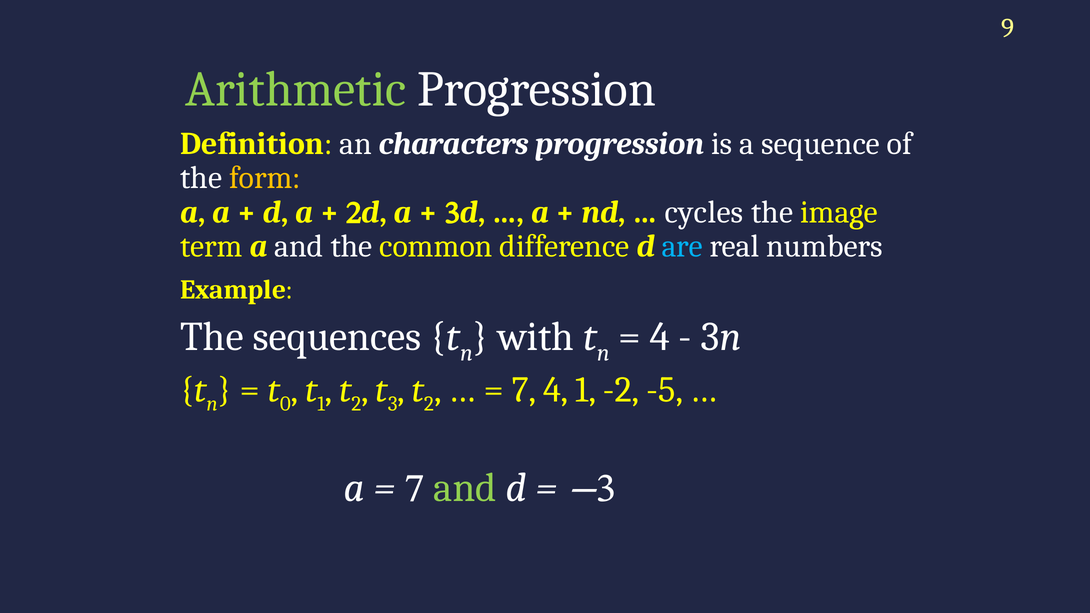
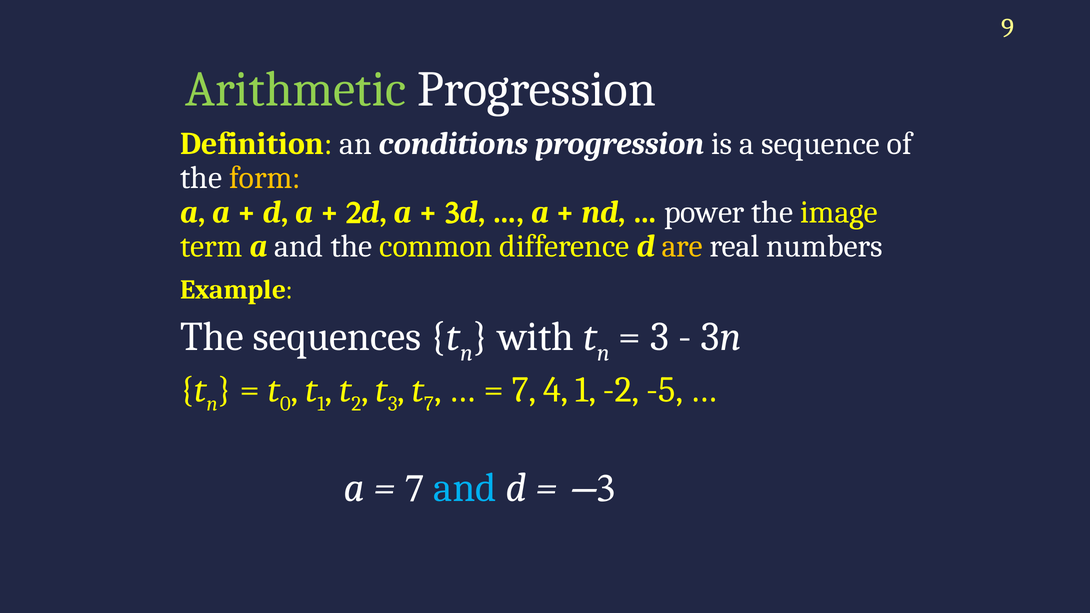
characters: characters -> conditions
cycles: cycles -> power
are colour: light blue -> yellow
4 at (660, 337): 4 -> 3
2 at (429, 404): 2 -> 7
and at (465, 488) colour: light green -> light blue
